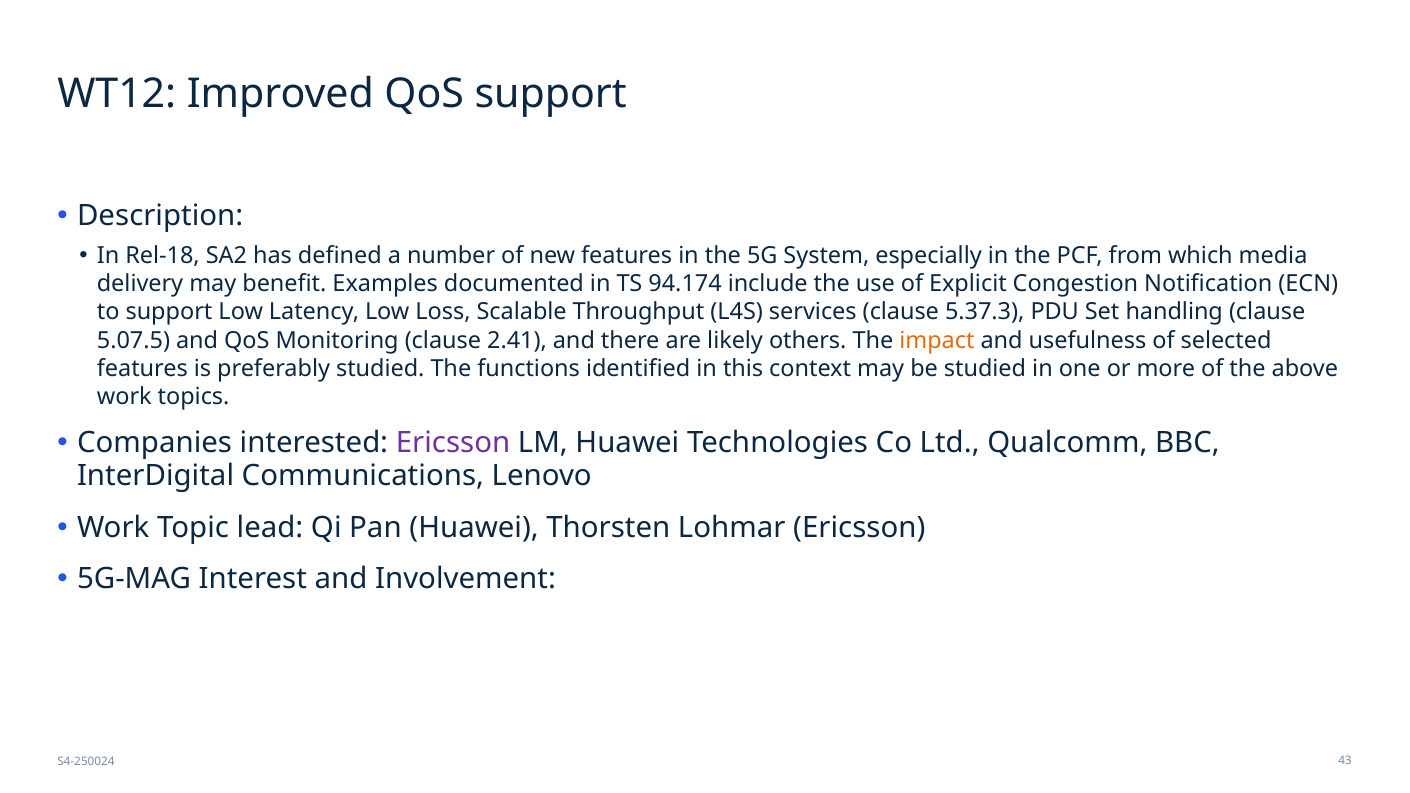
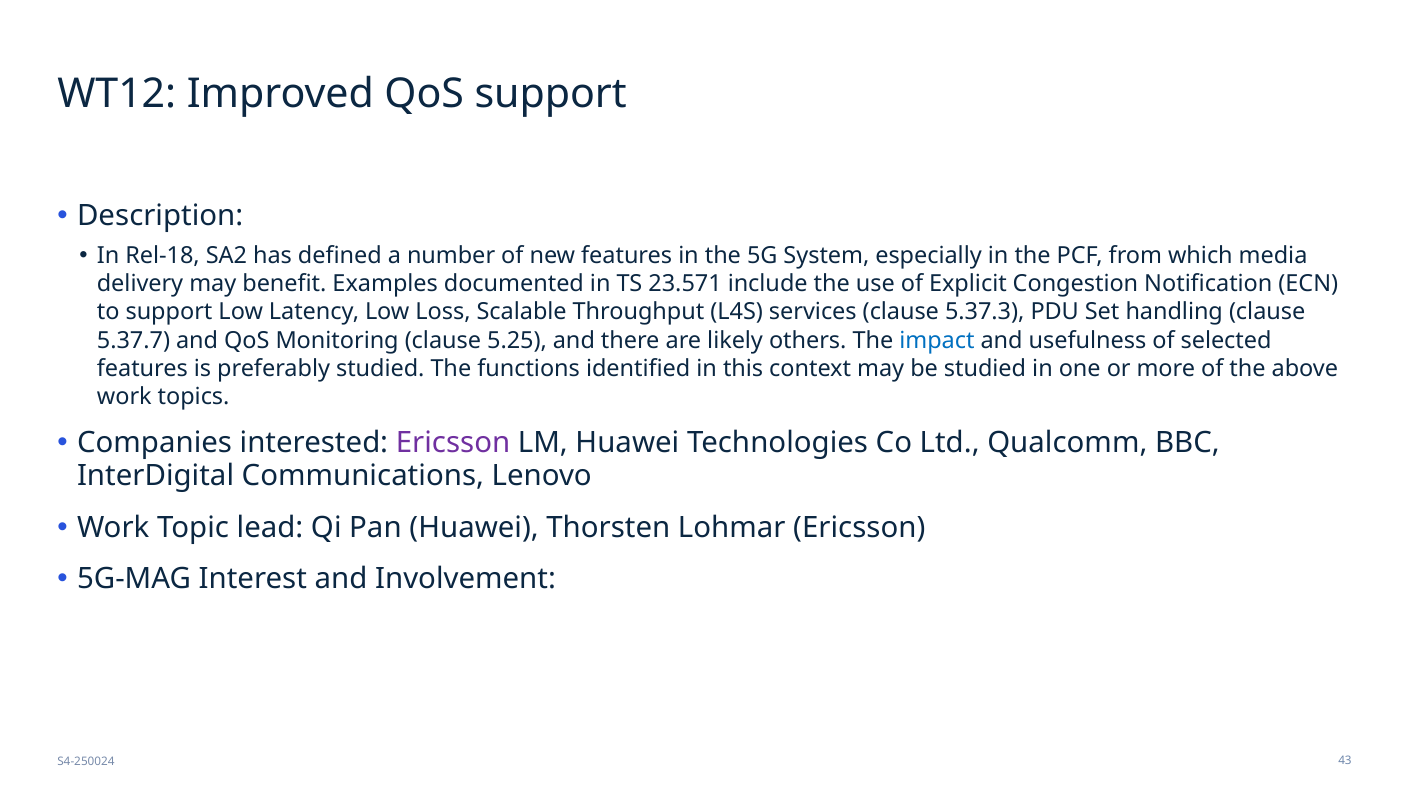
94.174: 94.174 -> 23.571
5.07.5: 5.07.5 -> 5.37.7
2.41: 2.41 -> 5.25
impact colour: orange -> blue
